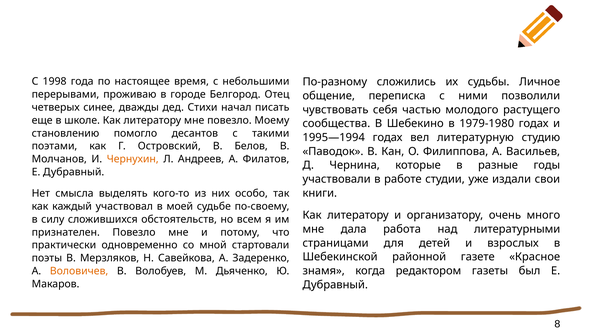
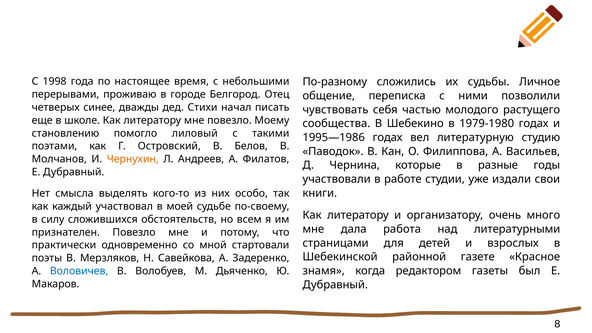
десантов: десантов -> лиловый
1995—1994: 1995—1994 -> 1995—1986
Воловичев colour: orange -> blue
